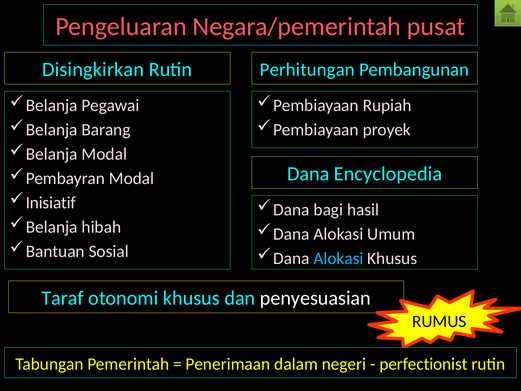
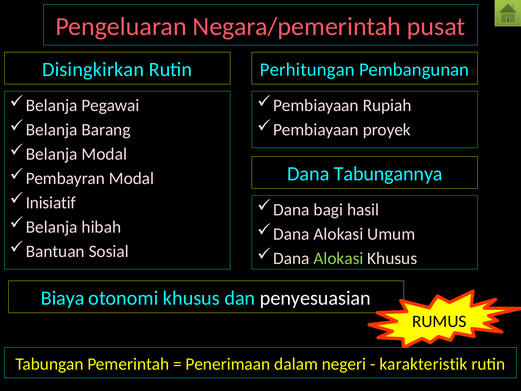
Encyclopedia: Encyclopedia -> Tabungannya
Alokasi at (338, 258) colour: light blue -> light green
Taraf: Taraf -> Biaya
perfectionist: perfectionist -> karakteristik
